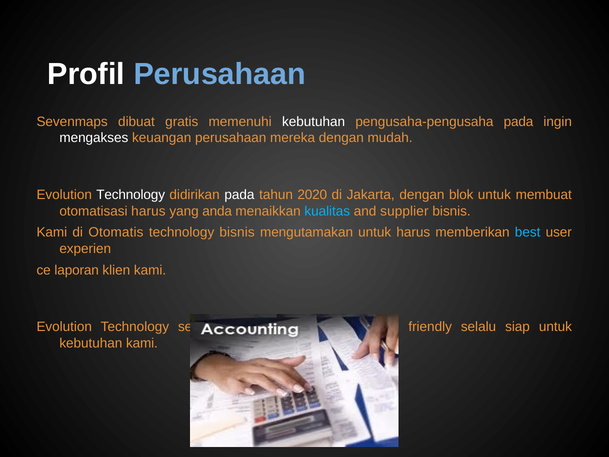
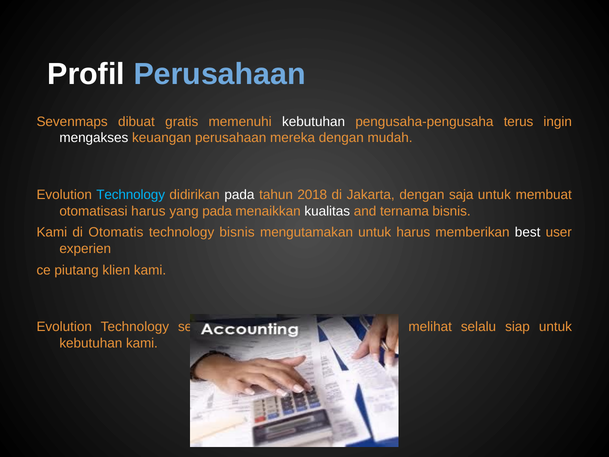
pengusaha-pengusaha pada: pada -> terus
Technology at (131, 195) colour: white -> light blue
2020: 2020 -> 2018
blok: blok -> saja
yang anda: anda -> pada
kualitas colour: light blue -> white
supplier: supplier -> ternama
best colour: light blue -> white
laporan: laporan -> piutang
friendly: friendly -> melihat
